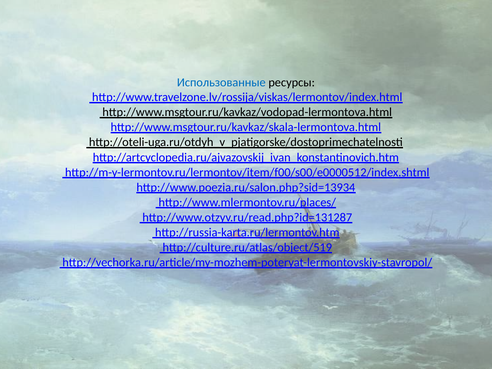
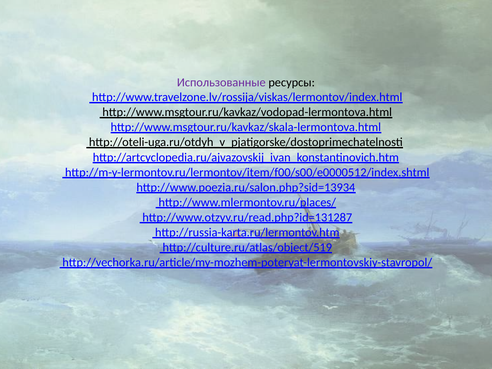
Использованные colour: blue -> purple
